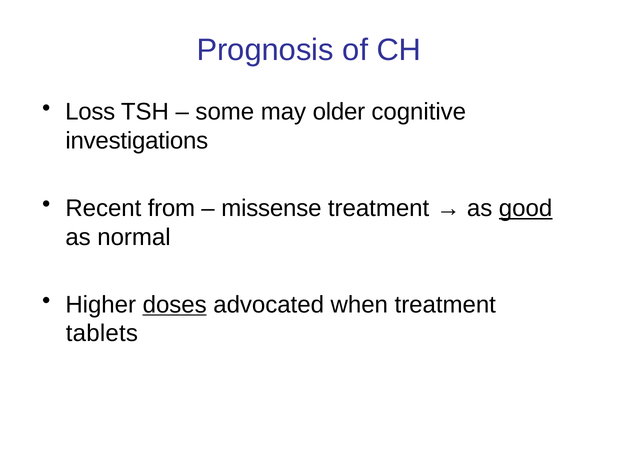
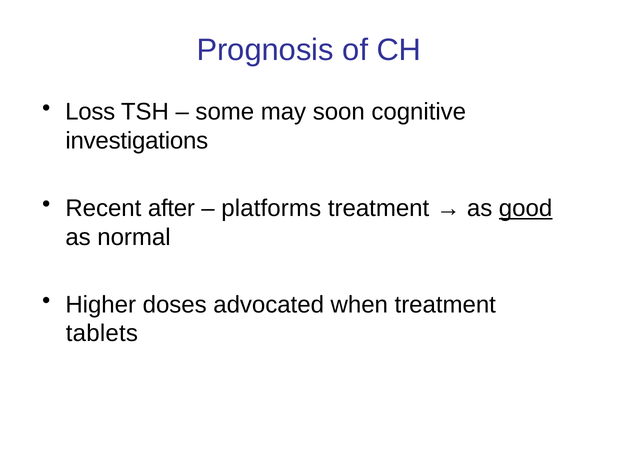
older: older -> soon
from: from -> after
missense: missense -> platforms
doses underline: present -> none
